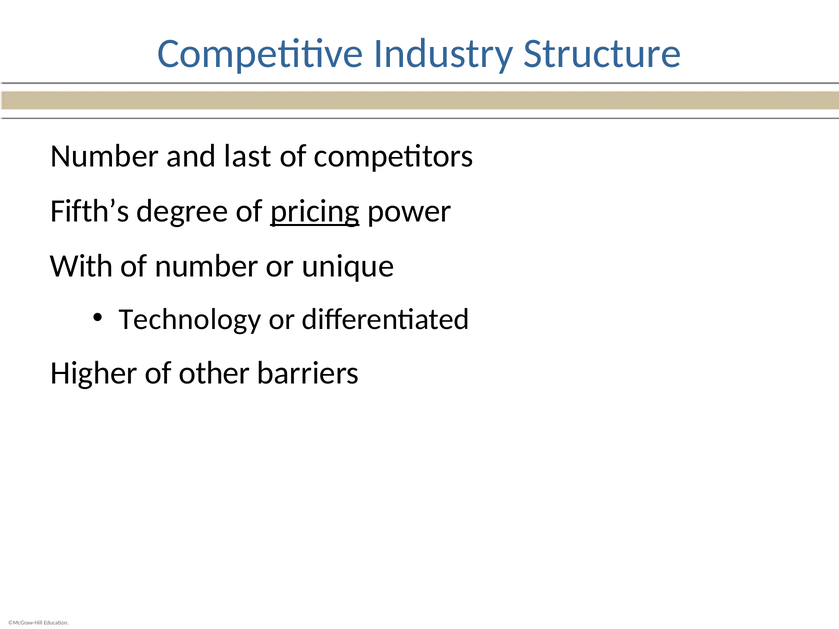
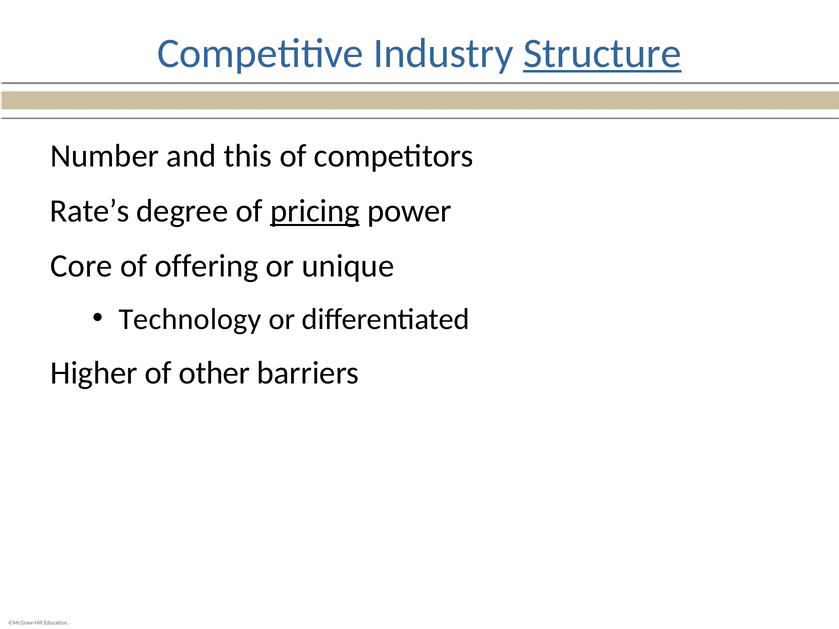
Structure underline: none -> present
last: last -> this
Fifth’s: Fifth’s -> Rate’s
With: With -> Core
of number: number -> offering
